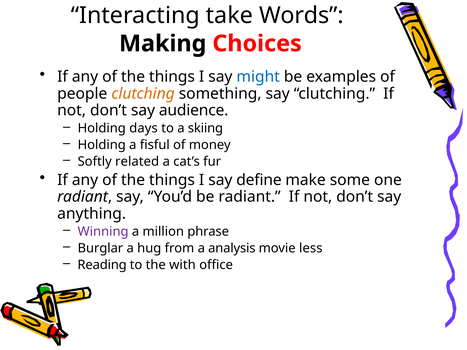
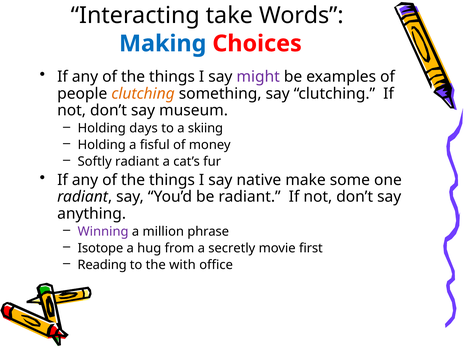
Making colour: black -> blue
might colour: blue -> purple
audience: audience -> museum
Softly related: related -> radiant
define: define -> native
Burglar: Burglar -> Isotope
analysis: analysis -> secretly
less: less -> first
